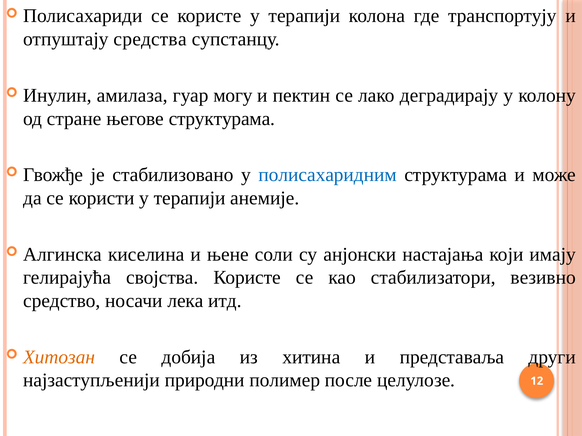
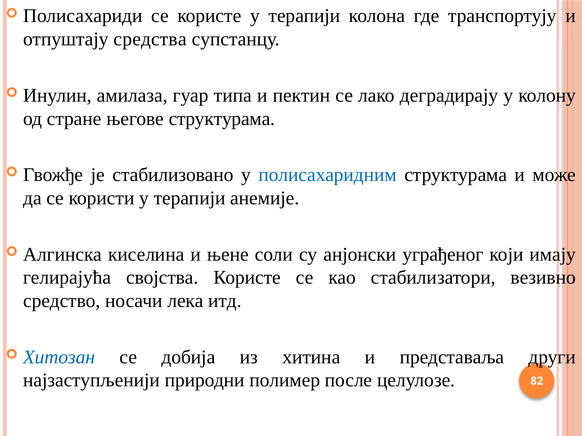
могу: могу -> типа
настајања: настајања -> уграђеног
Хитозан colour: orange -> blue
12: 12 -> 82
